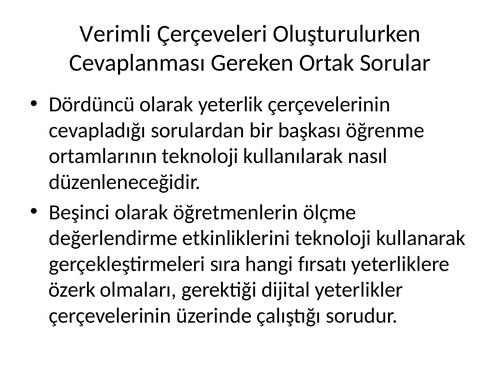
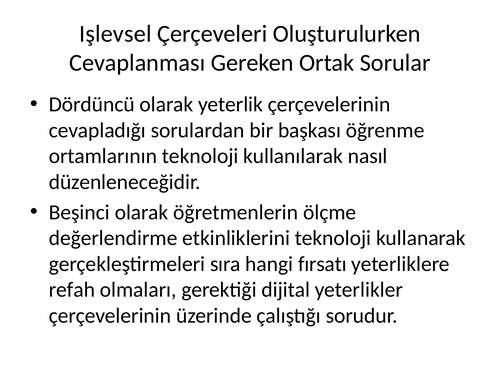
Verimli: Verimli -> Işlevsel
özerk: özerk -> refah
